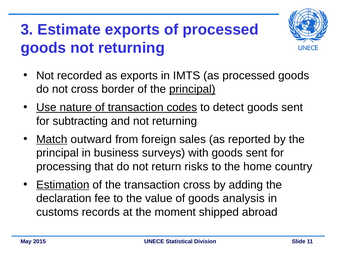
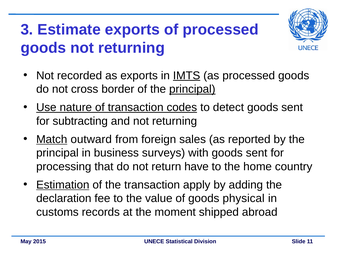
IMTS underline: none -> present
risks: risks -> have
transaction cross: cross -> apply
analysis: analysis -> physical
